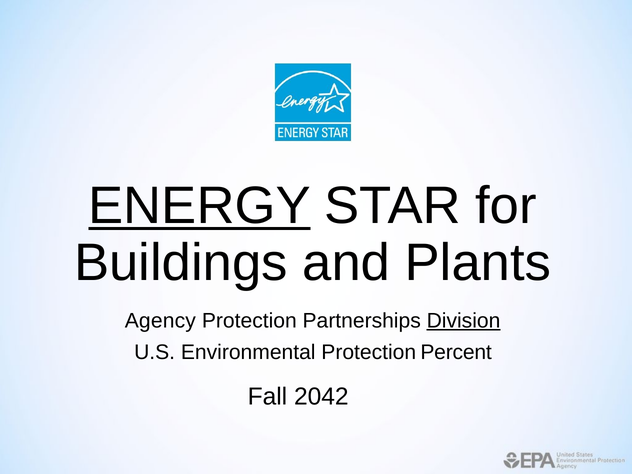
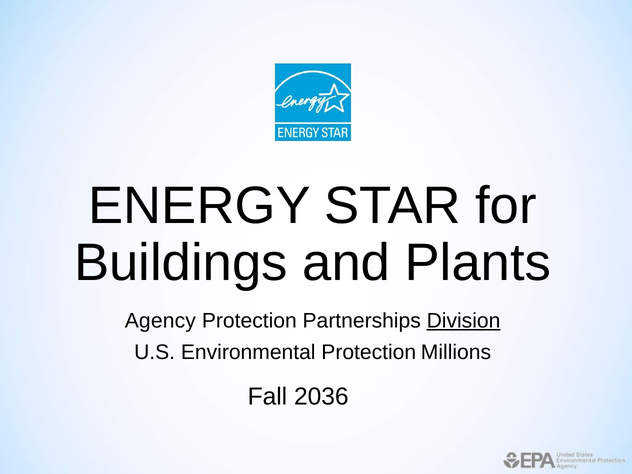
ENERGY underline: present -> none
Percent: Percent -> Millions
2042: 2042 -> 2036
